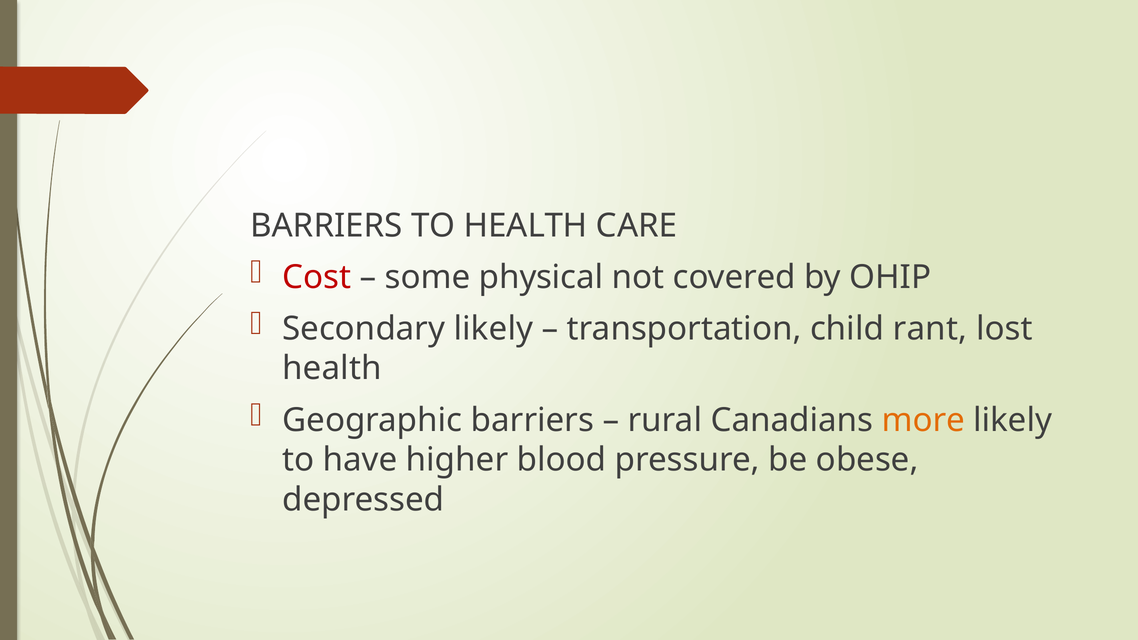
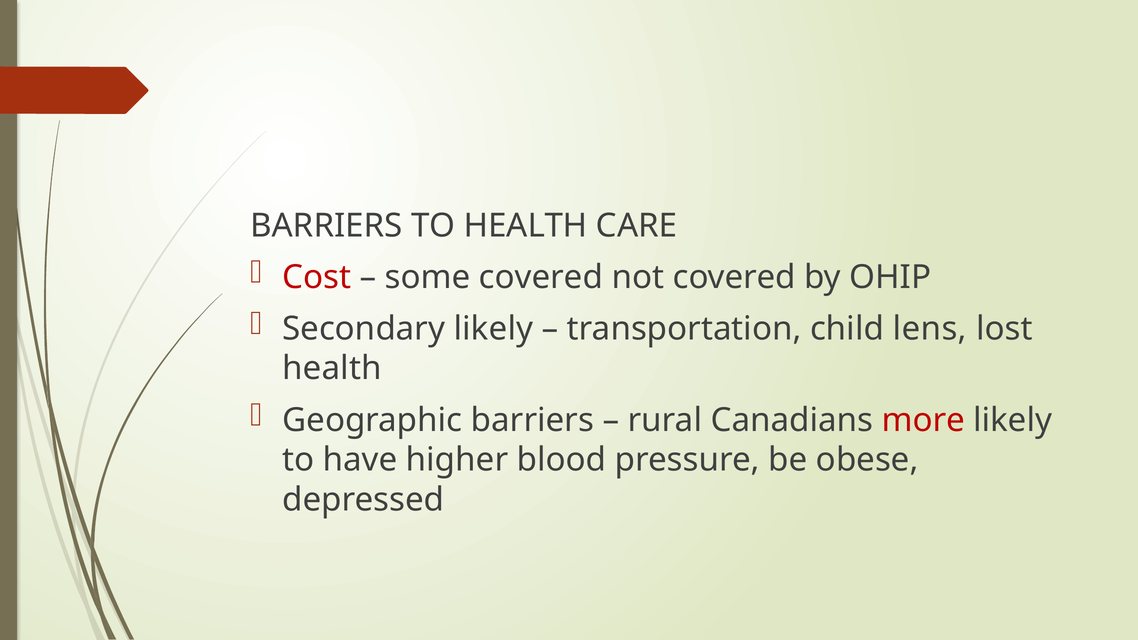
some physical: physical -> covered
rant: rant -> lens
more colour: orange -> red
